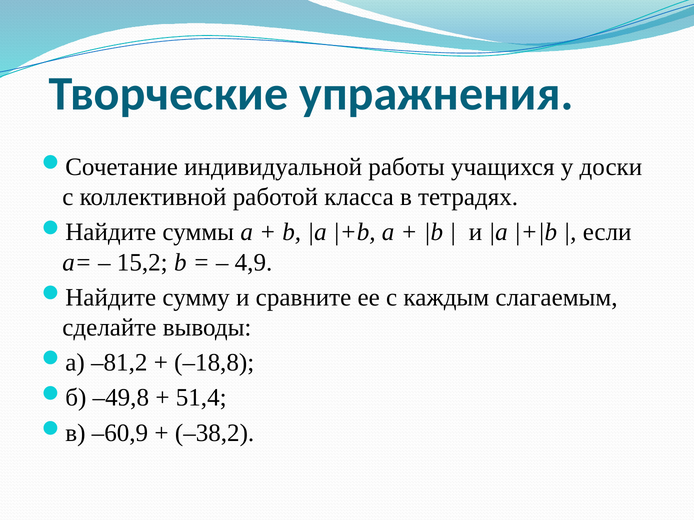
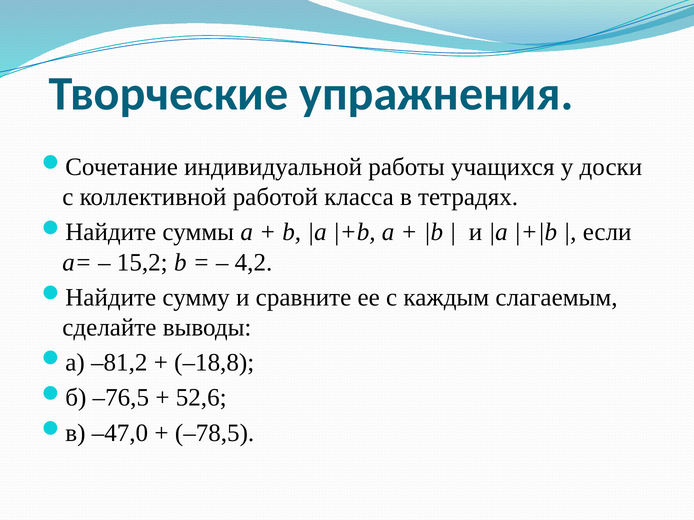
4,9: 4,9 -> 4,2
–49,8: –49,8 -> –76,5
51,4: 51,4 -> 52,6
–60,9: –60,9 -> –47,0
–38,2: –38,2 -> –78,5
